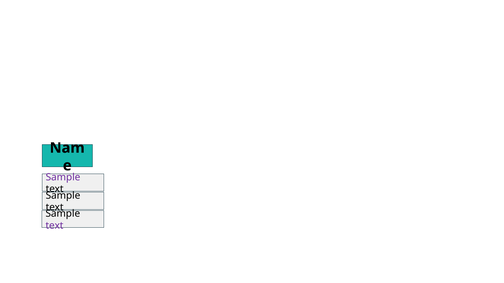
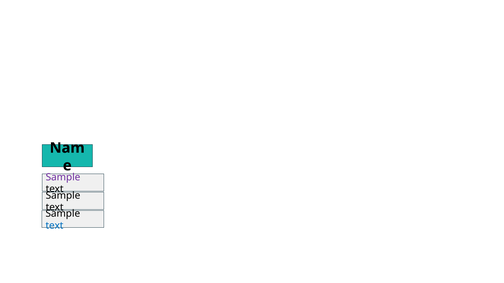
text at (54, 226) colour: purple -> blue
